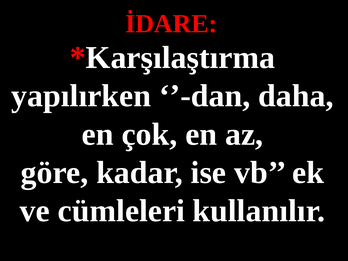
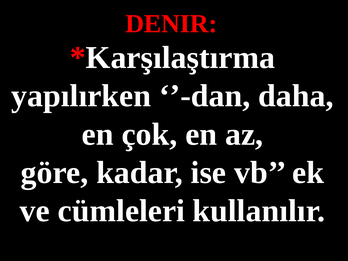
İDARE: İDARE -> DENIR
